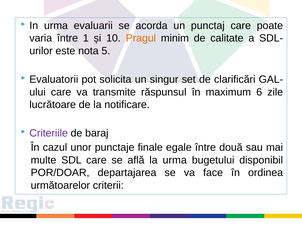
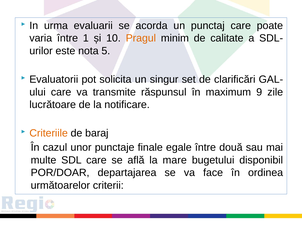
6: 6 -> 9
Criteriile colour: purple -> orange
la urma: urma -> mare
